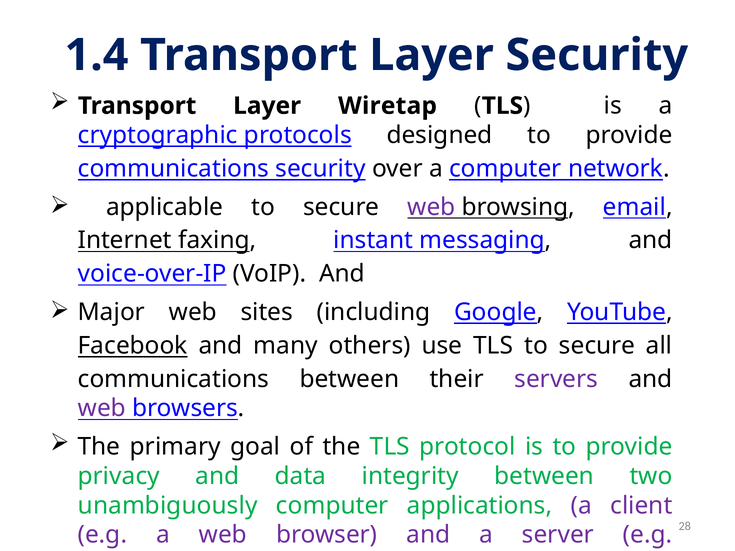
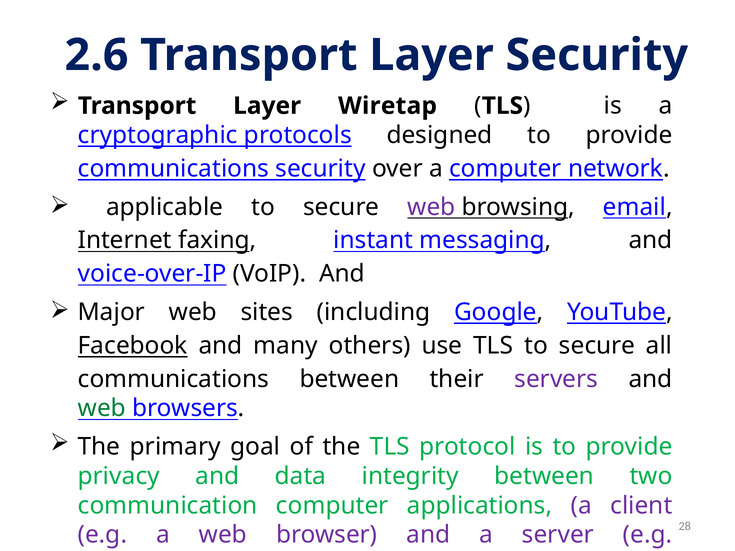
1.4: 1.4 -> 2.6
web at (102, 409) colour: purple -> green
unambiguously: unambiguously -> communication
